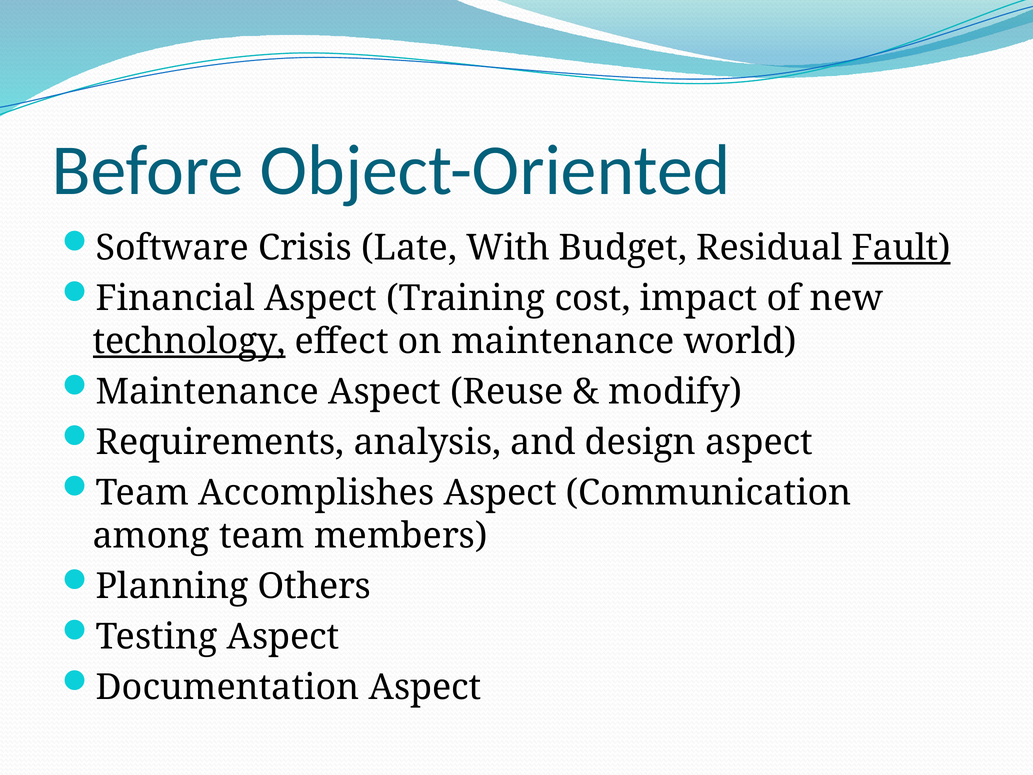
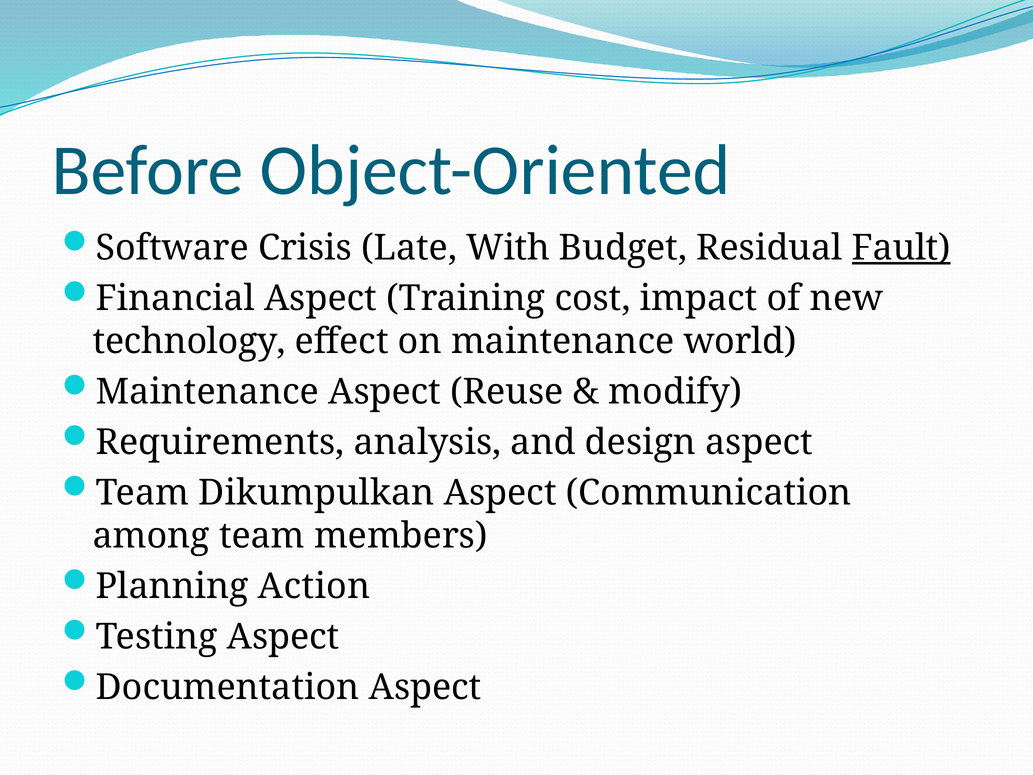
technology underline: present -> none
Accomplishes: Accomplishes -> Dikumpulkan
Others: Others -> Action
